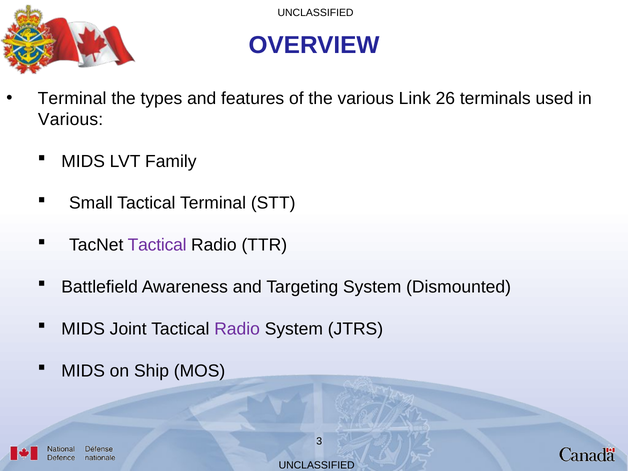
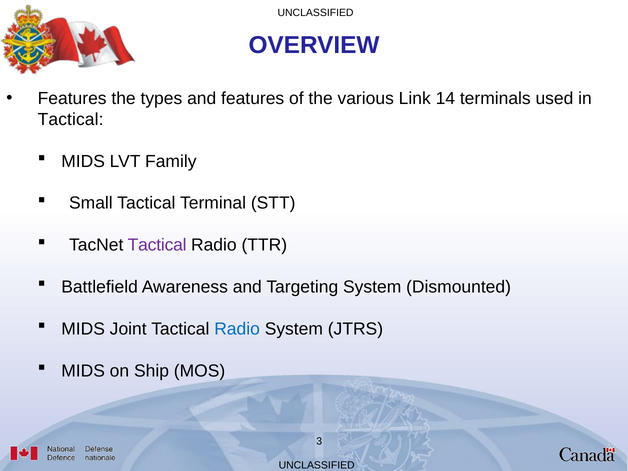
Terminal at (72, 99): Terminal -> Features
26: 26 -> 14
Various at (71, 119): Various -> Tactical
Radio at (237, 329) colour: purple -> blue
